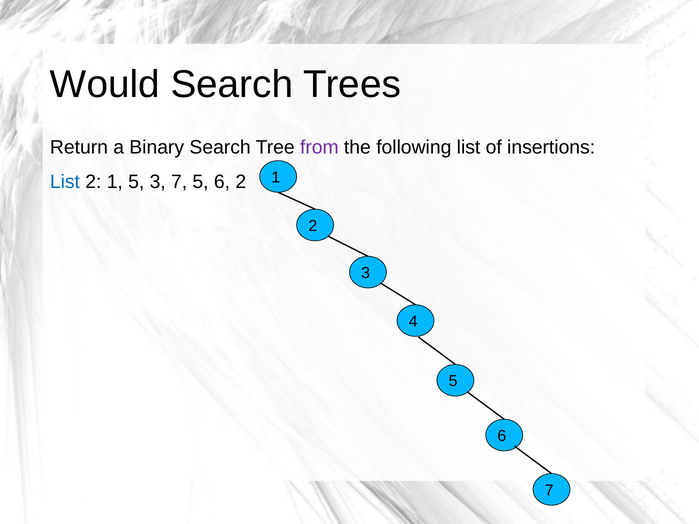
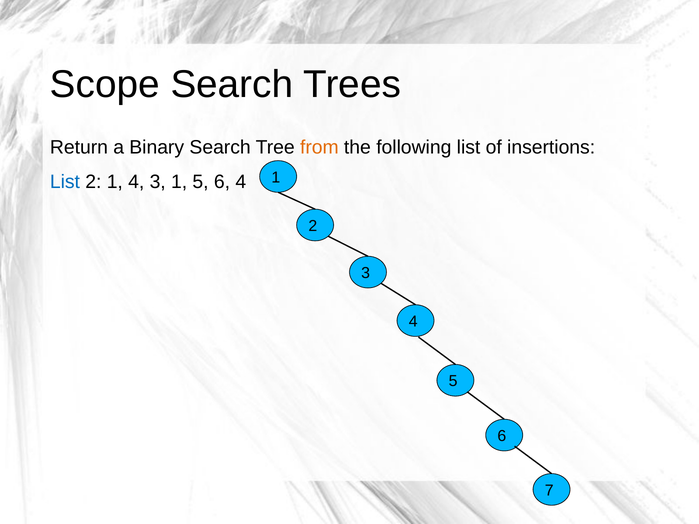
Would: Would -> Scope
from colour: purple -> orange
1 5: 5 -> 4
3 7: 7 -> 1
6 2: 2 -> 4
